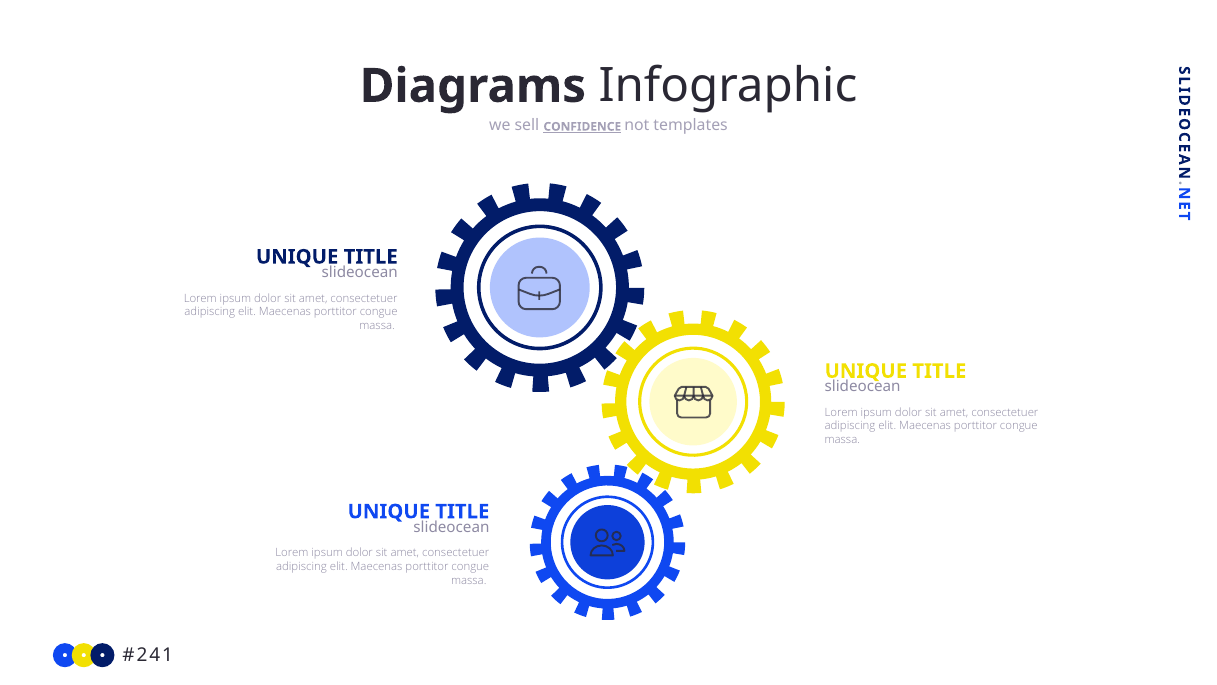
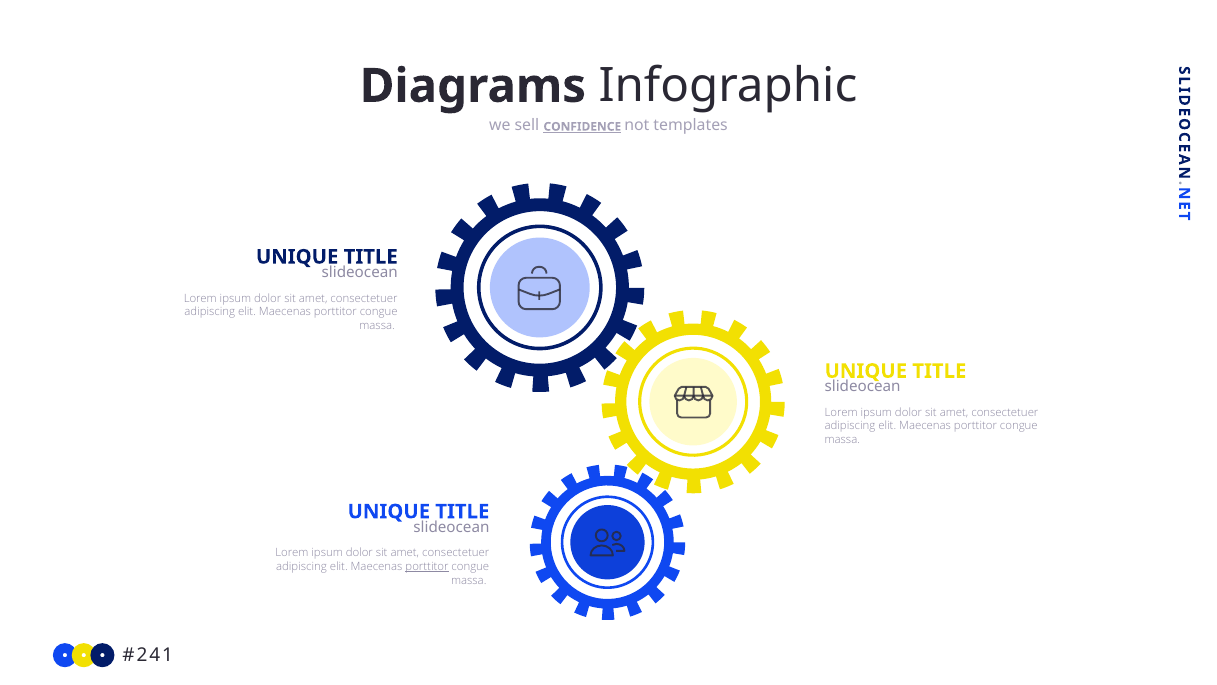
porttitor at (427, 566) underline: none -> present
